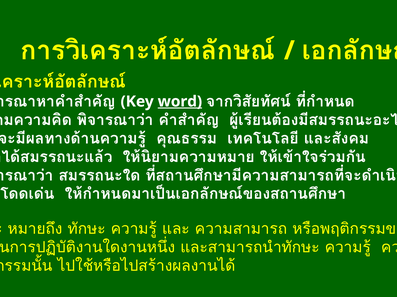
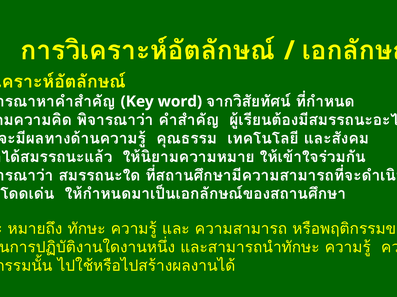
word underline: present -> none
